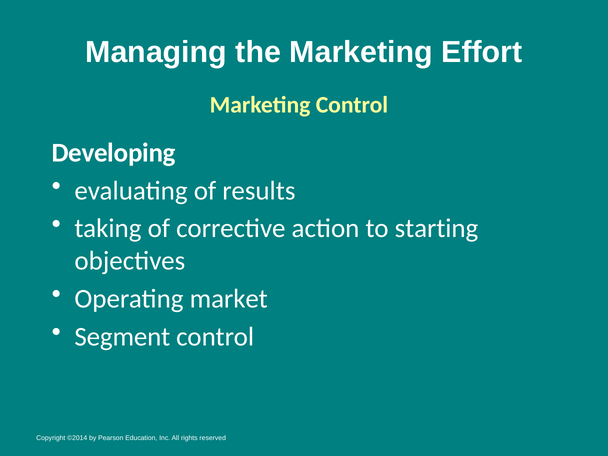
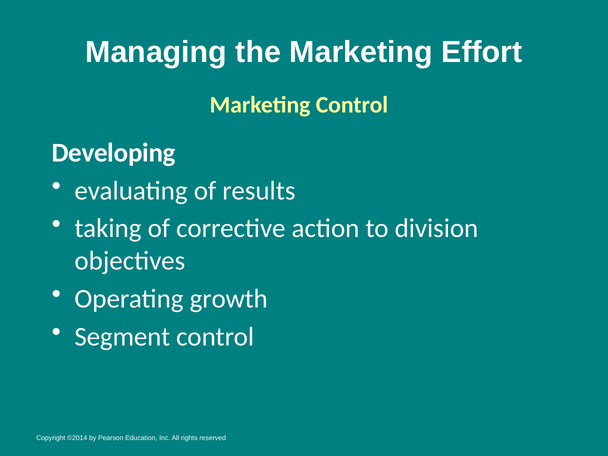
starting: starting -> division
market: market -> growth
